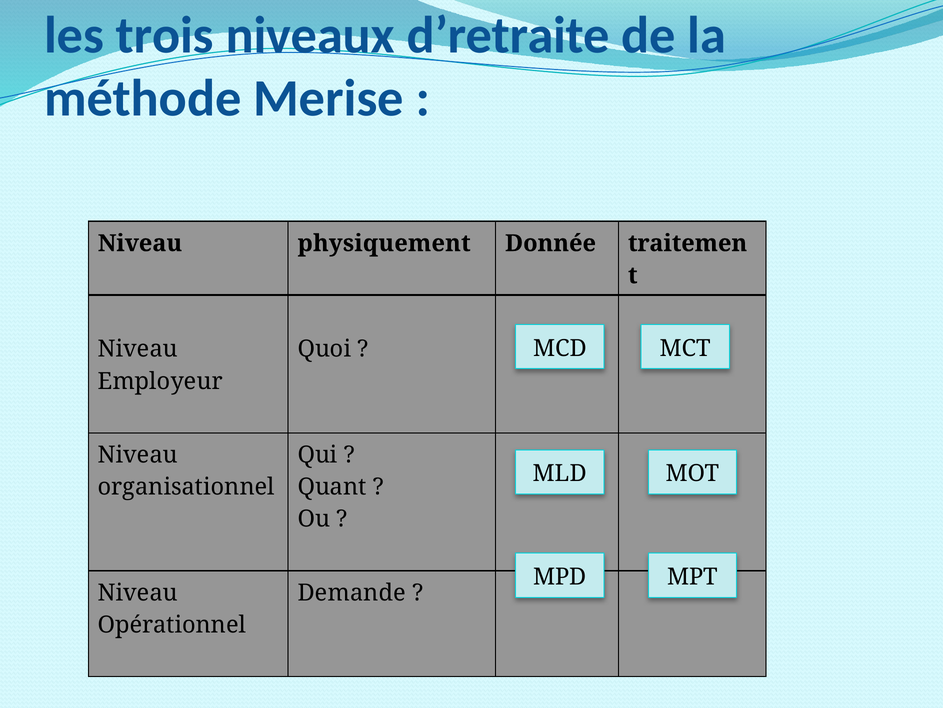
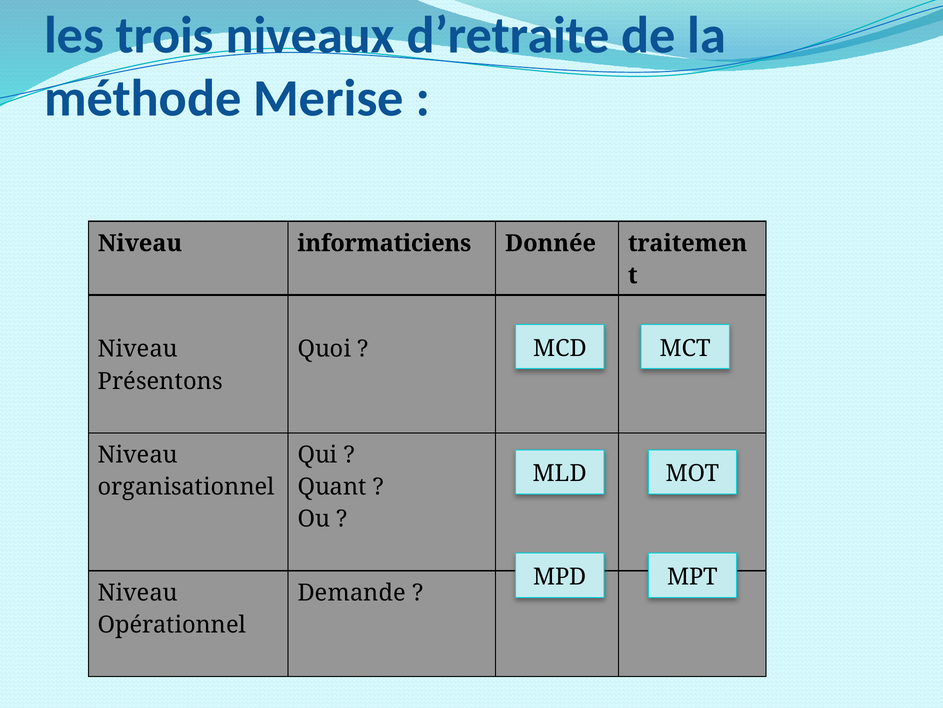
physiquement: physiquement -> informaticiens
Employeur: Employeur -> Présentons
